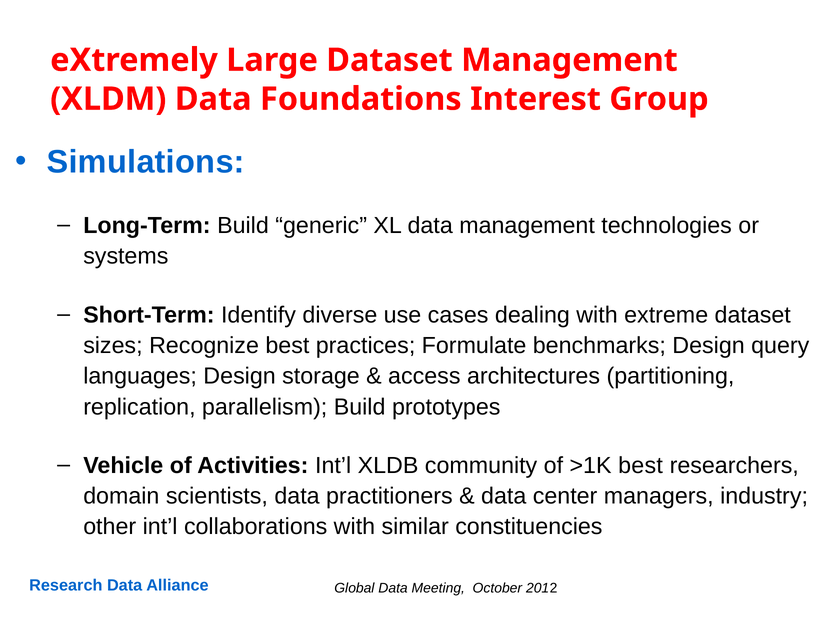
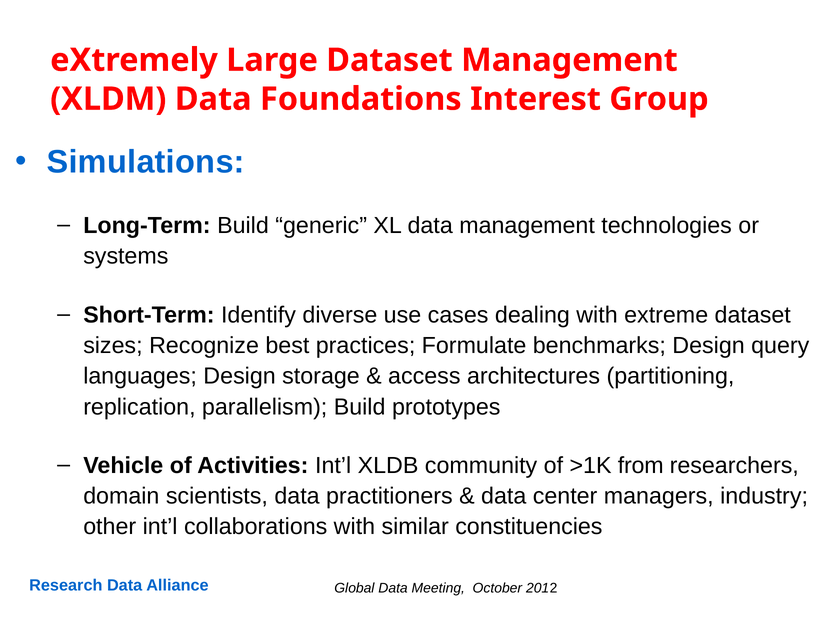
>1K best: best -> from
